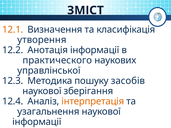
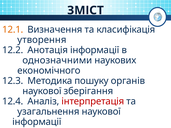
практического: практического -> однозначними
управлінської: управлінської -> економічного
засобів: засобів -> органів
інтерпретація colour: orange -> red
